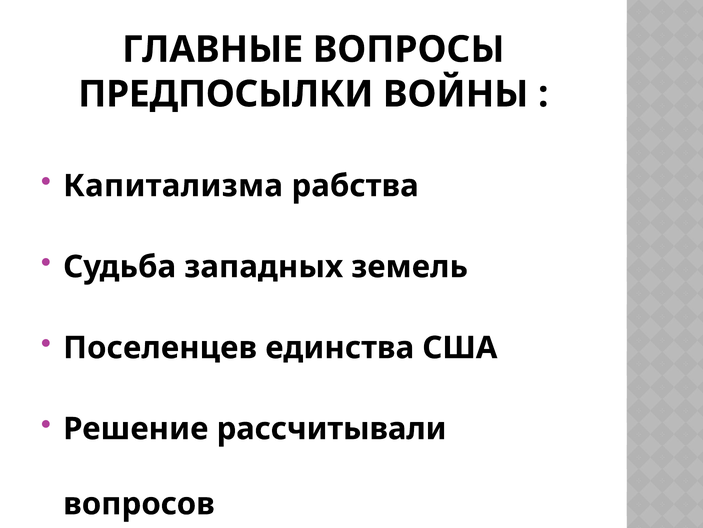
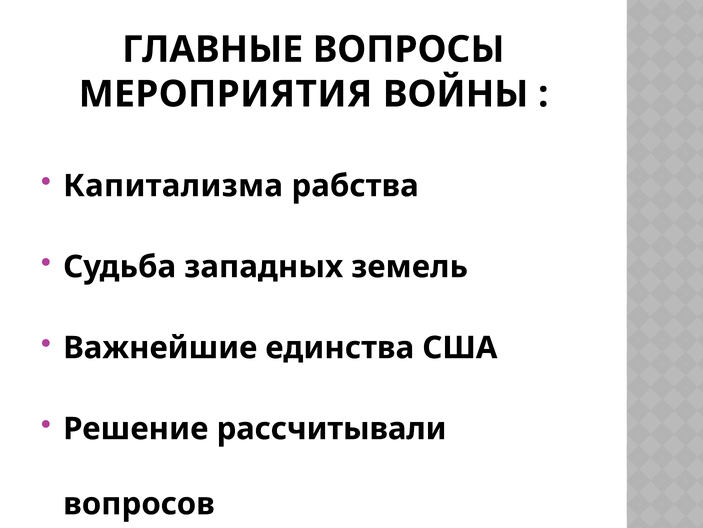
ПРЕДПОСЫЛКИ: ПРЕДПОСЫЛКИ -> МЕРОПРИЯТИЯ
Поселенцев: Поселенцев -> Важнейшие
